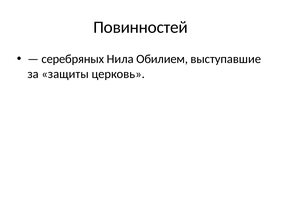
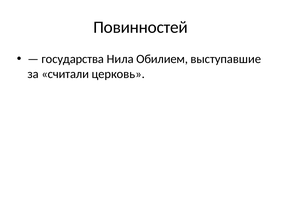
серебряных: серебряных -> государства
защиты: защиты -> считали
